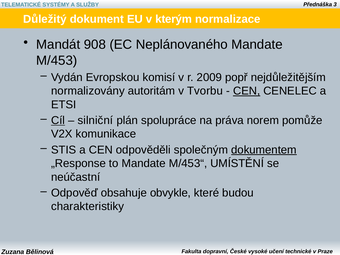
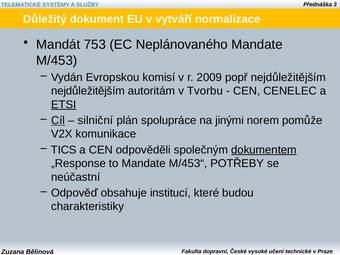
kterým: kterým -> vytváří
908: 908 -> 753
normalizovány at (88, 91): normalizovány -> nejdůležitějším
CEN at (247, 91) underline: present -> none
ETSI underline: none -> present
práva: práva -> jinými
STIS: STIS -> TICS
UMÍSTĚNÍ: UMÍSTĚNÍ -> POTŘEBY
obvykle: obvykle -> institucí
